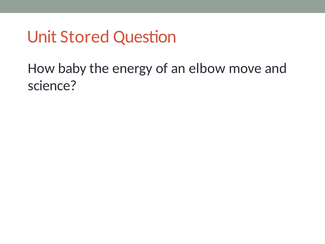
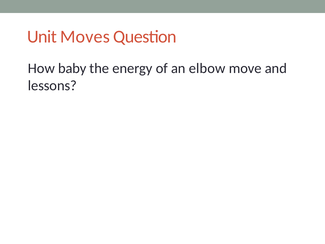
Stored: Stored -> Moves
science: science -> lessons
